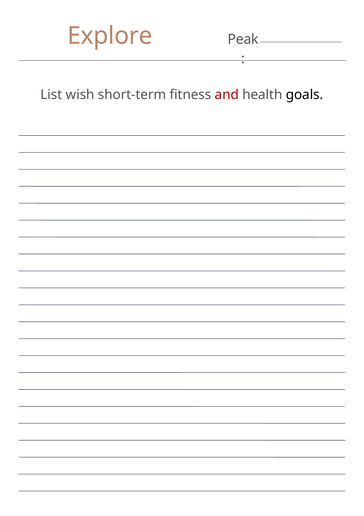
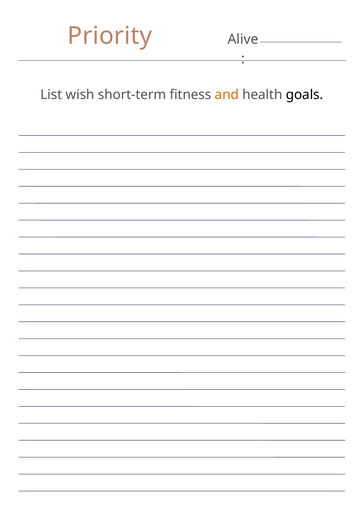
Explore: Explore -> Priority
Peak: Peak -> Alive
and colour: red -> orange
